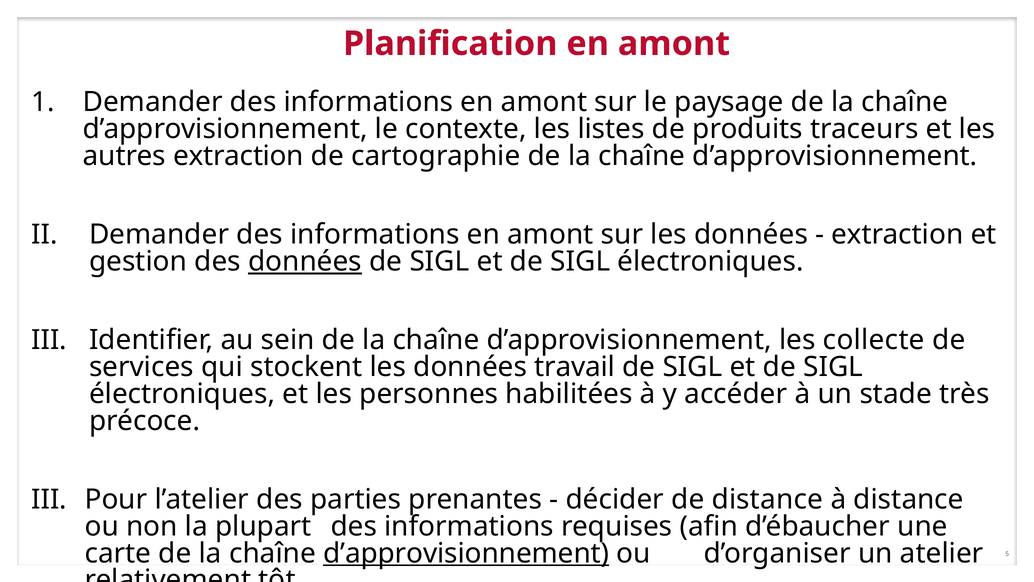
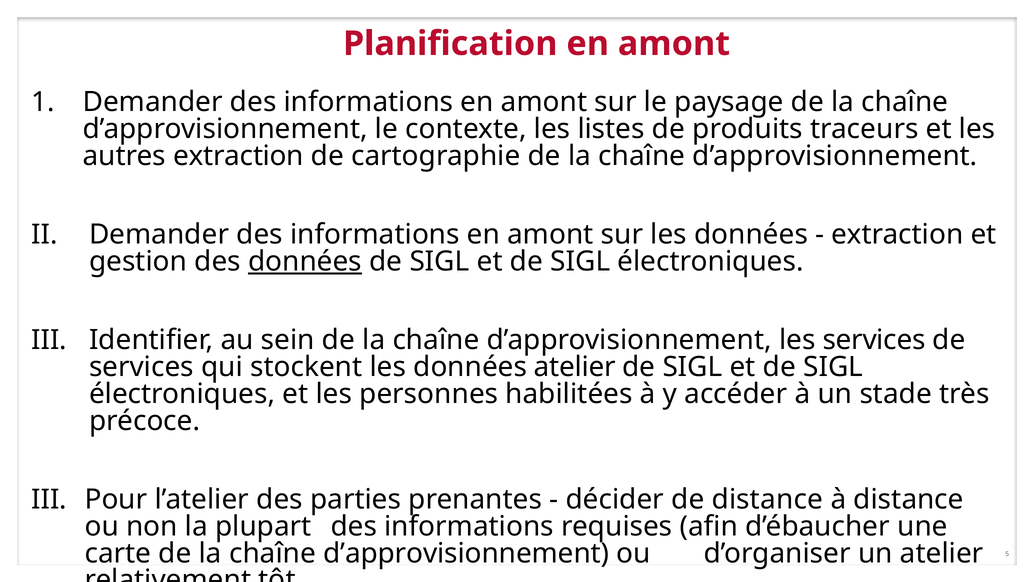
les collecte: collecte -> services
données travail: travail -> atelier
d’approvisionnement at (466, 553) underline: present -> none
